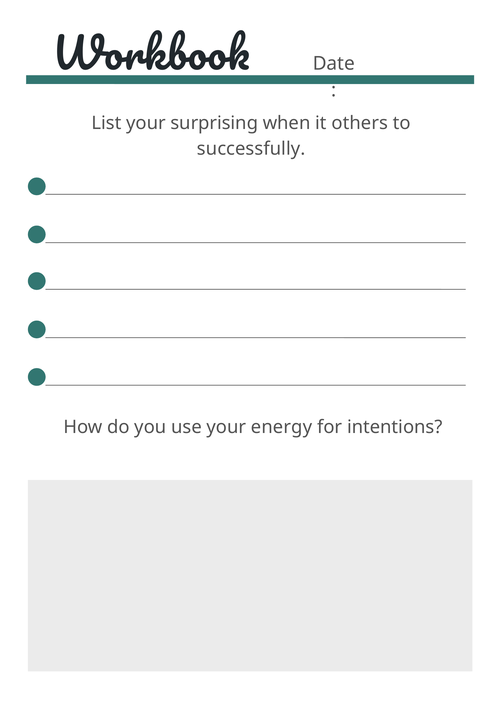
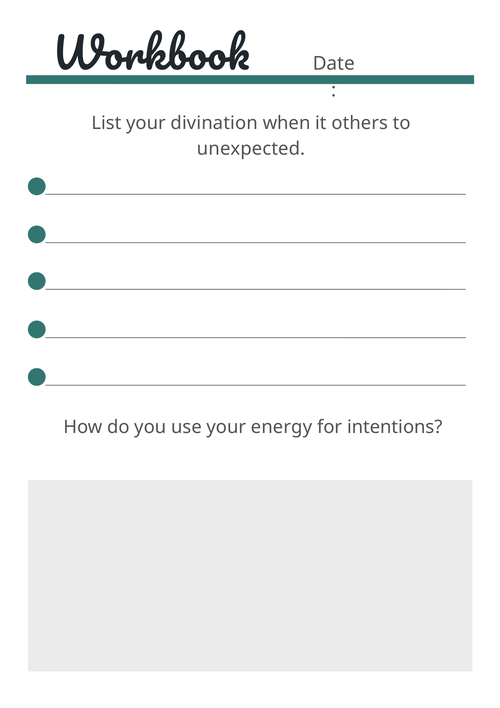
surprising: surprising -> divination
successfully: successfully -> unexpected
